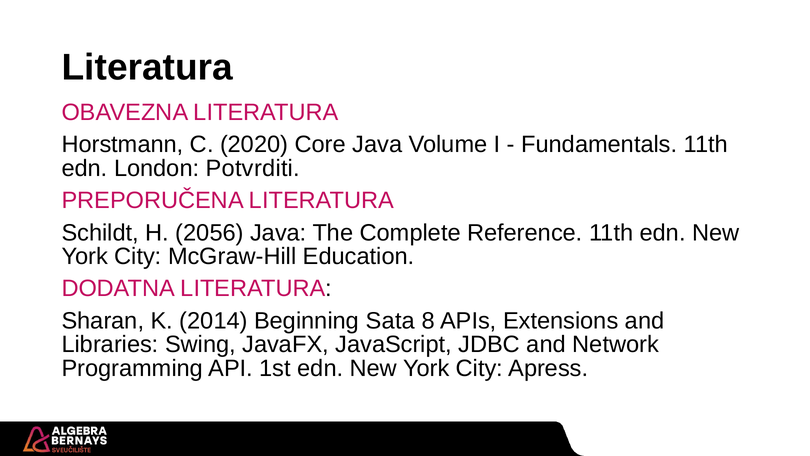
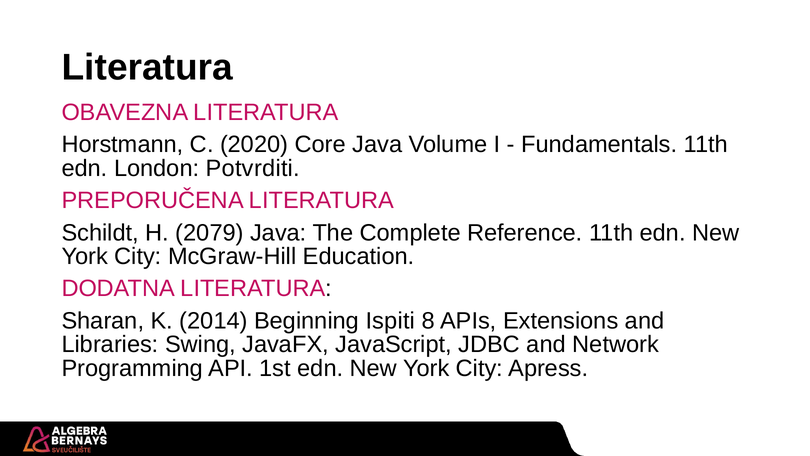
2056: 2056 -> 2079
Sata: Sata -> Ispiti
